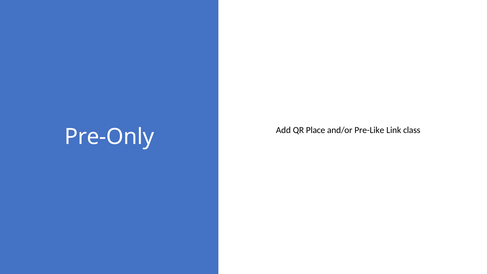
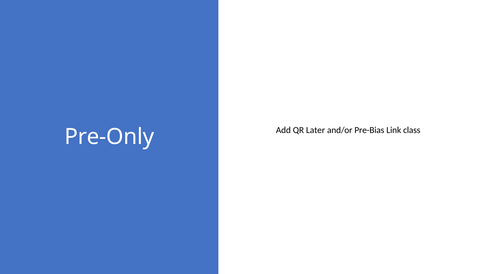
Place: Place -> Later
Pre-Like: Pre-Like -> Pre-Bias
